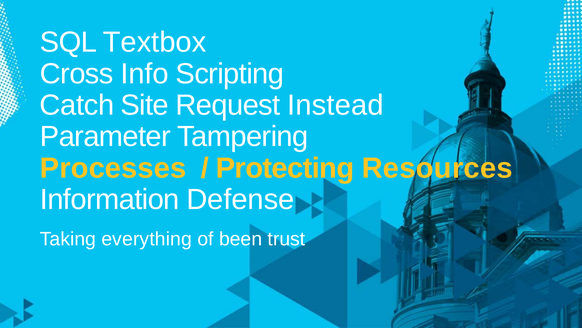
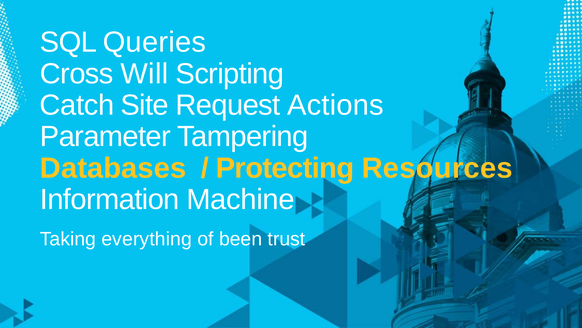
Textbox: Textbox -> Queries
Info: Info -> Will
Instead: Instead -> Actions
Processes: Processes -> Databases
Defense: Defense -> Machine
